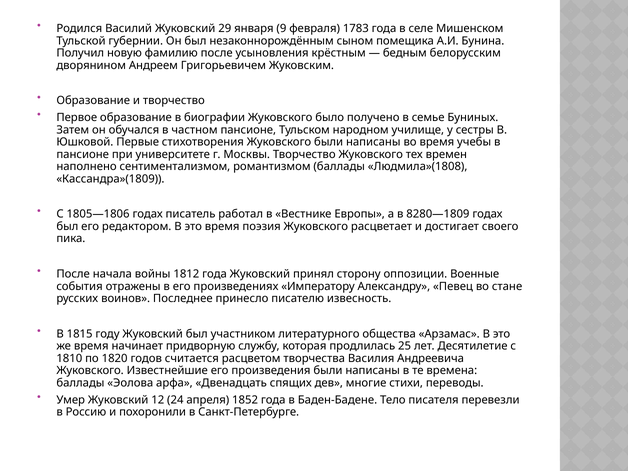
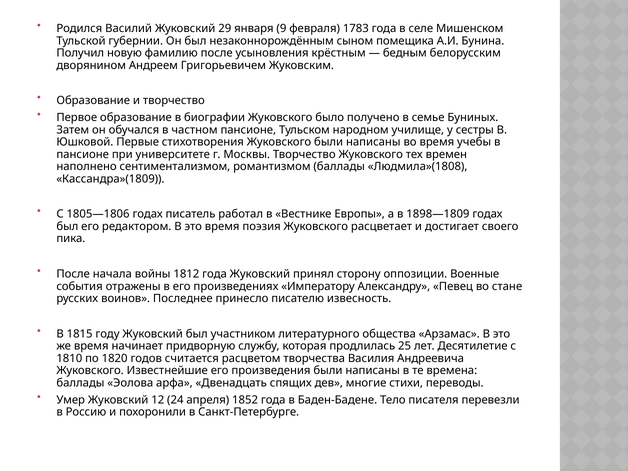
8280—1809: 8280—1809 -> 1898—1809
